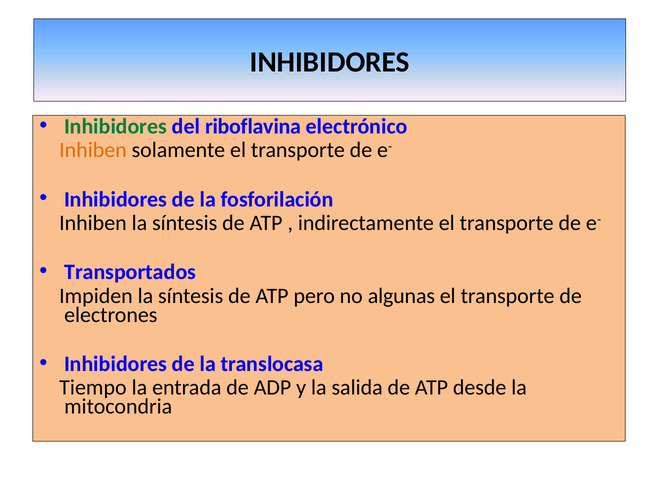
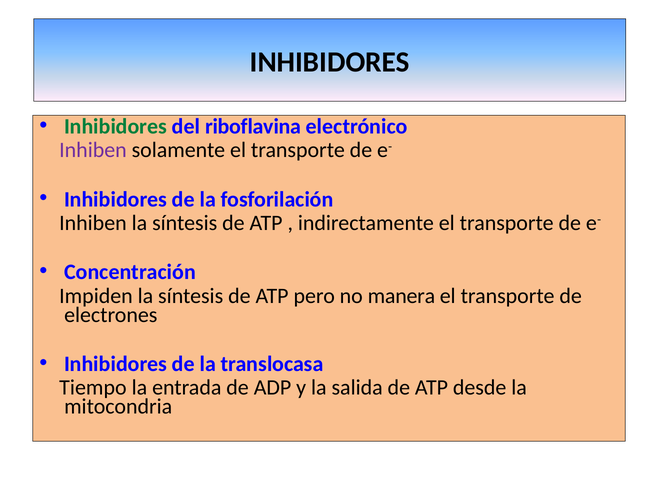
Inhiben at (93, 150) colour: orange -> purple
Transportados: Transportados -> Concentración
algunas: algunas -> manera
